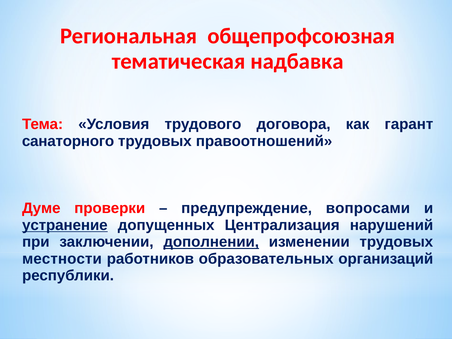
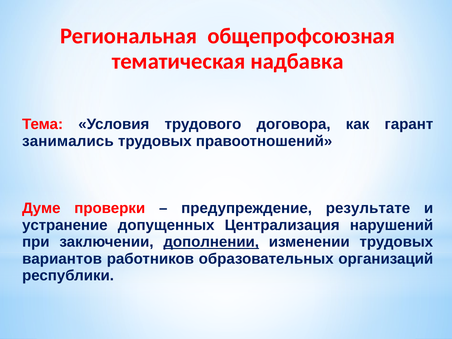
санаторного: санаторного -> занимались
вопросами: вопросами -> результате
устранение underline: present -> none
местности: местности -> вариантов
